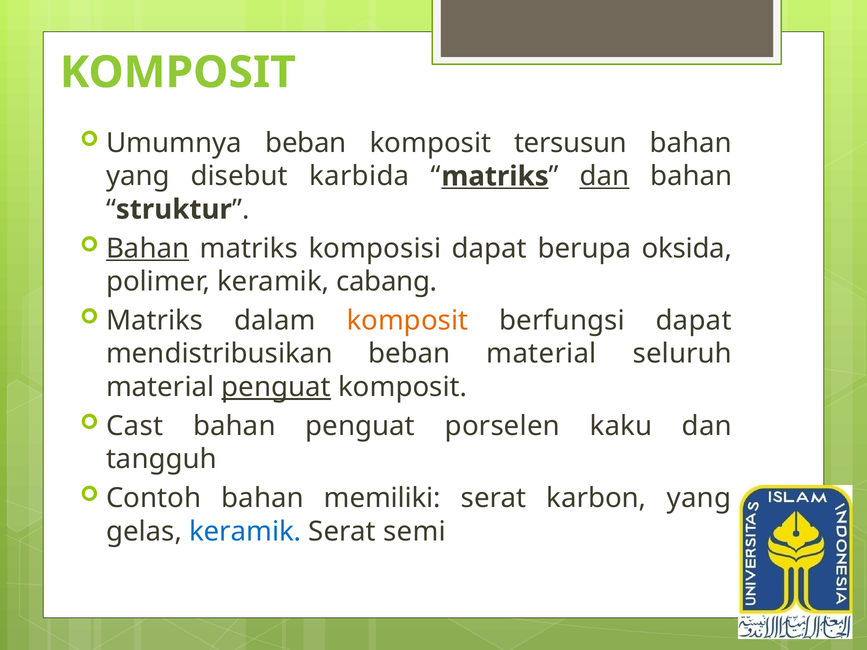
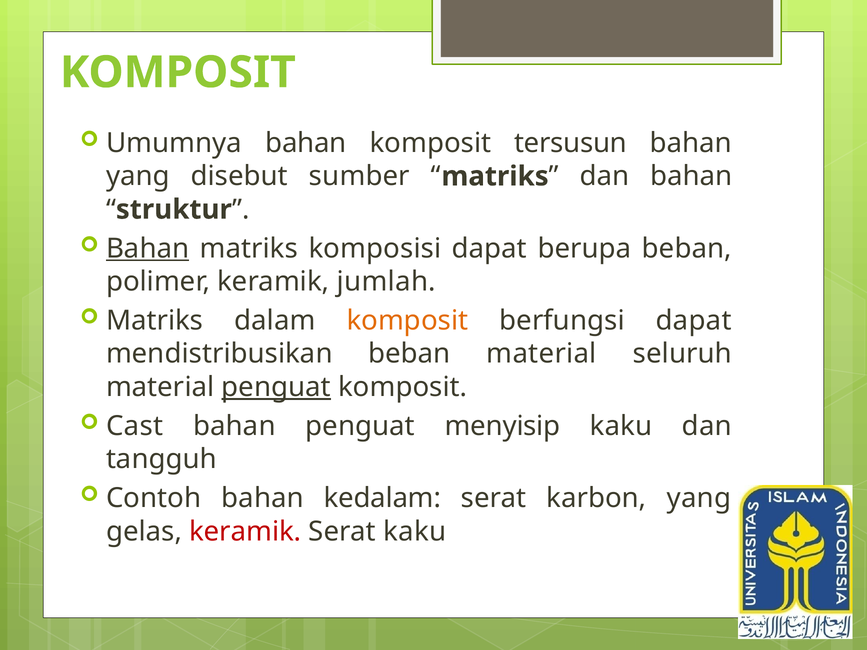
Umumnya beban: beban -> bahan
karbida: karbida -> sumber
matriks at (495, 176) underline: present -> none
dan at (604, 176) underline: present -> none
berupa oksida: oksida -> beban
cabang: cabang -> jumlah
porselen: porselen -> menyisip
memiliki: memiliki -> kedalam
keramik at (245, 532) colour: blue -> red
Serat semi: semi -> kaku
